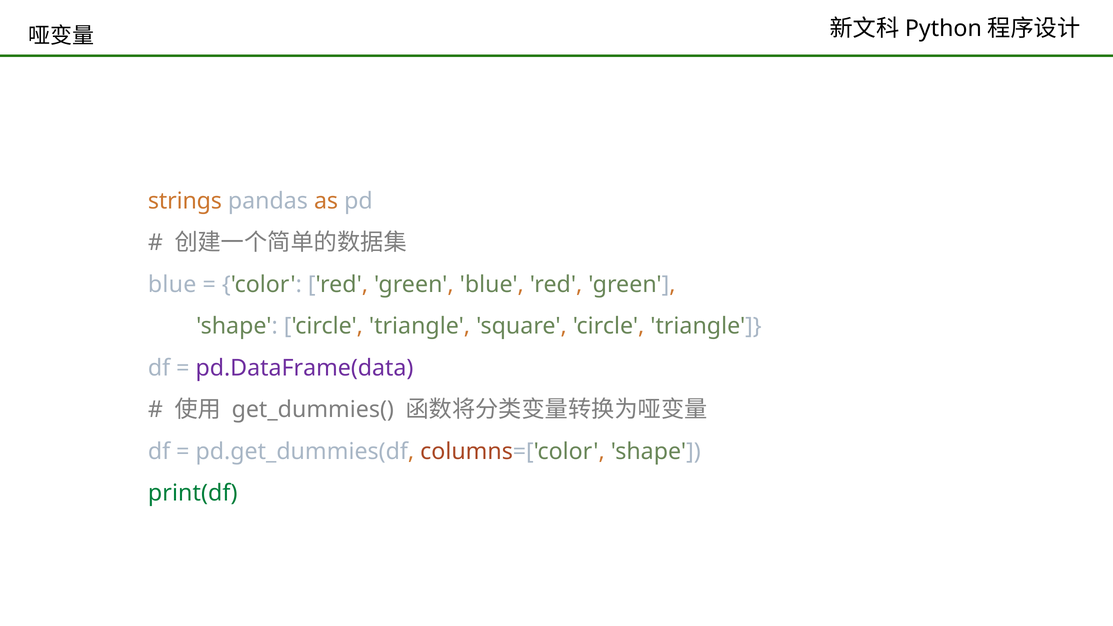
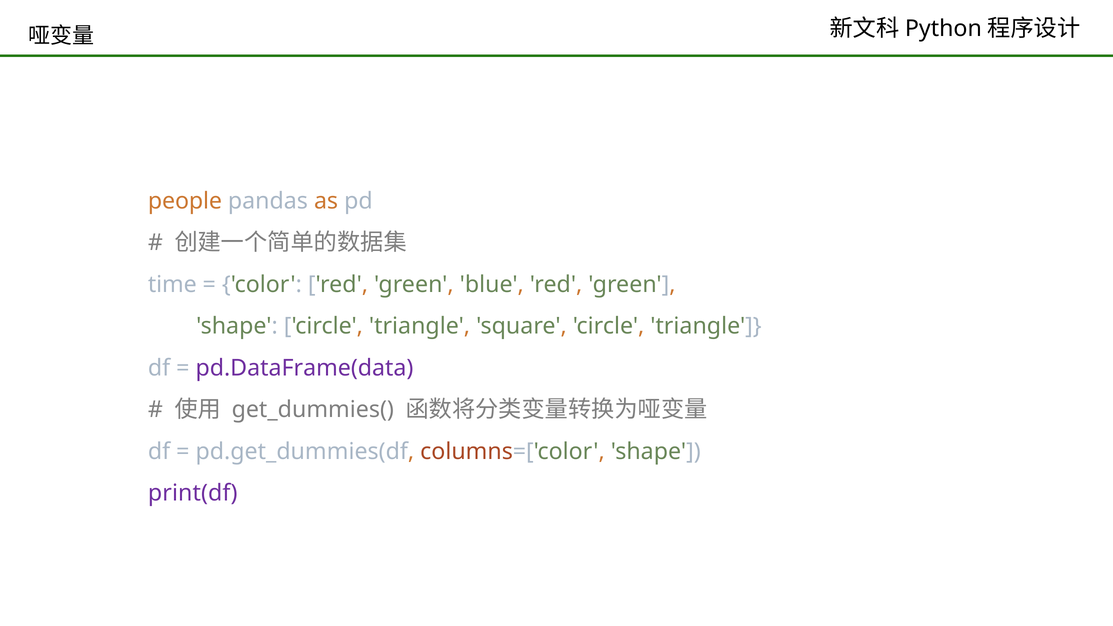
strings: strings -> people
blue at (172, 285): blue -> time
print(df colour: green -> purple
